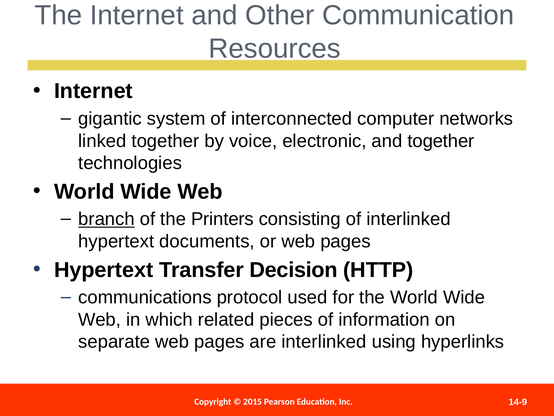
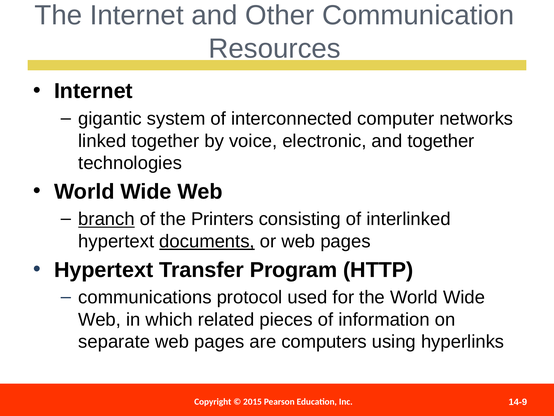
documents underline: none -> present
Decision: Decision -> Program
are interlinked: interlinked -> computers
